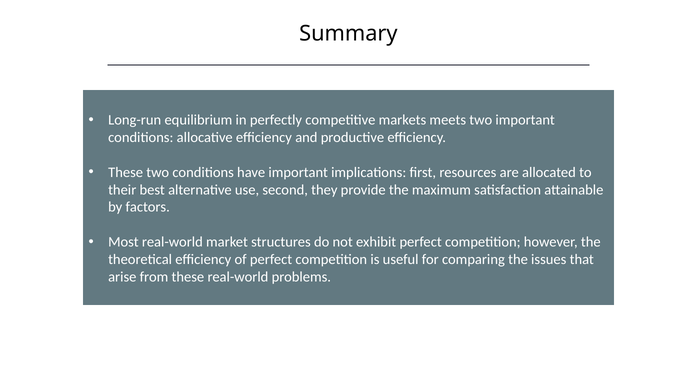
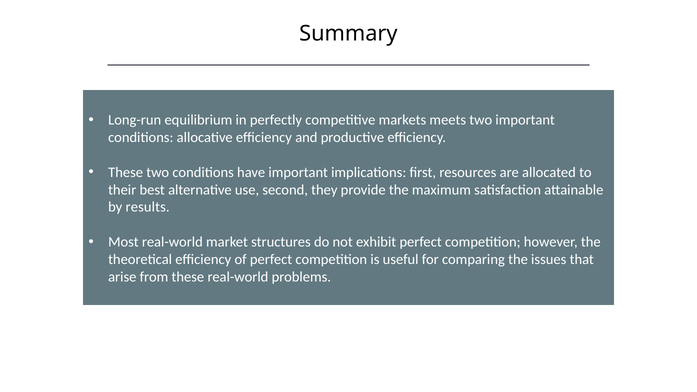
factors: factors -> results
